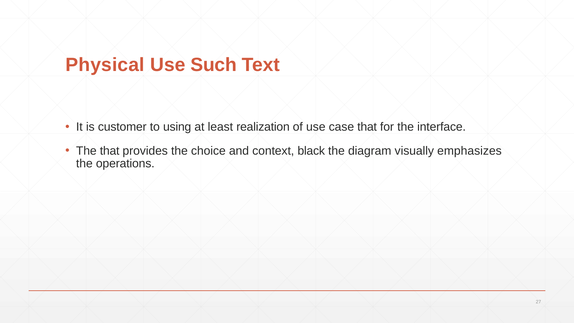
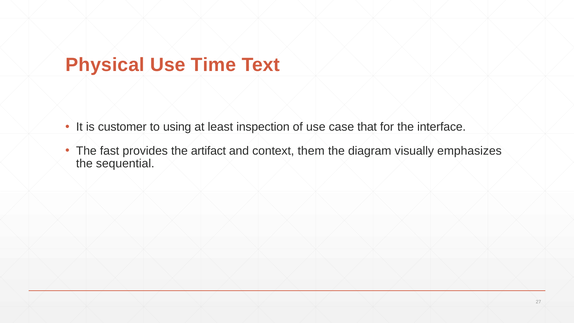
Such: Such -> Time
realization: realization -> inspection
The that: that -> fast
choice: choice -> artifact
black: black -> them
operations: operations -> sequential
